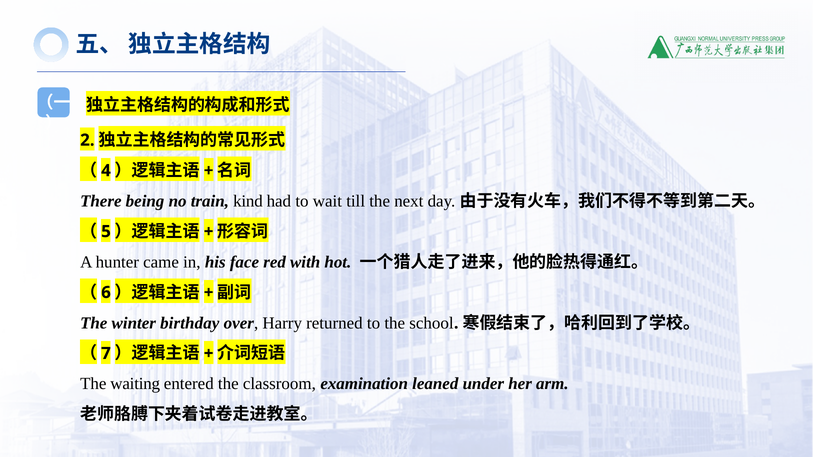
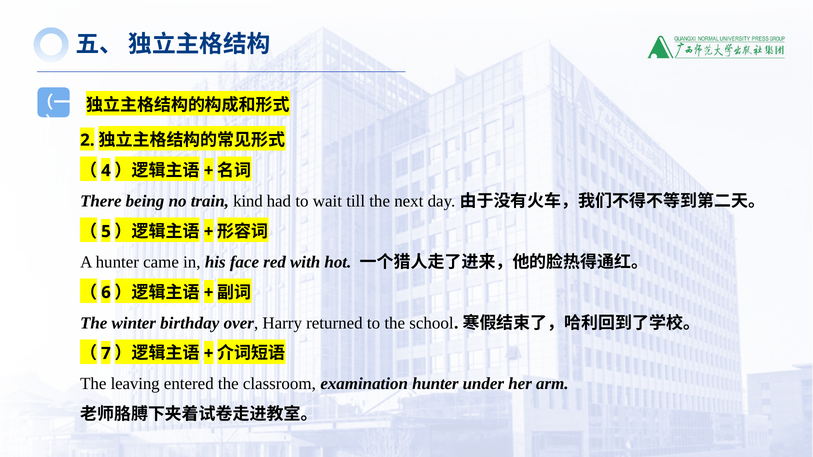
waiting: waiting -> leaving
examination leaned: leaned -> hunter
